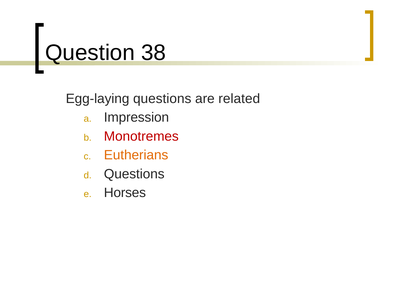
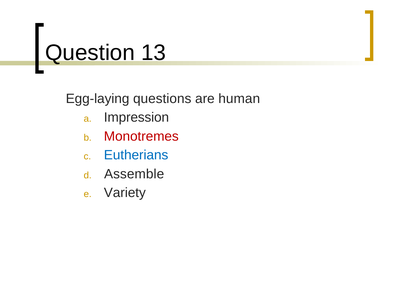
38: 38 -> 13
related: related -> human
Eutherians colour: orange -> blue
Questions at (134, 174): Questions -> Assemble
Horses: Horses -> Variety
